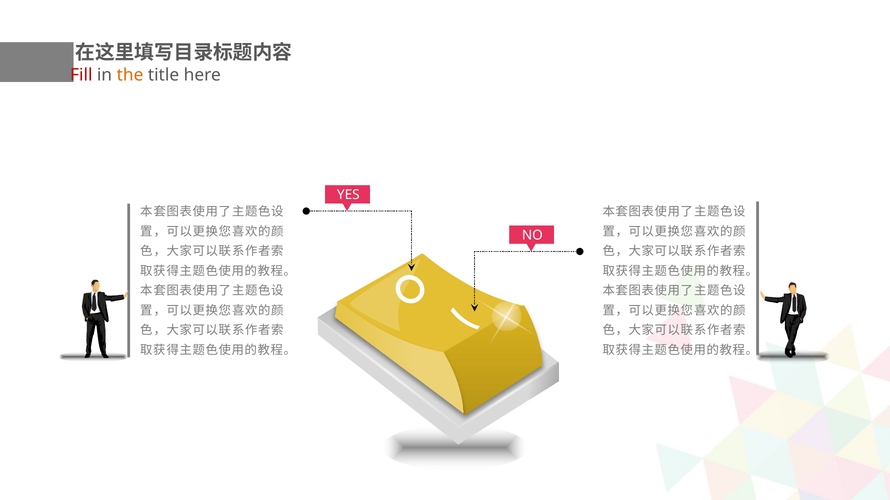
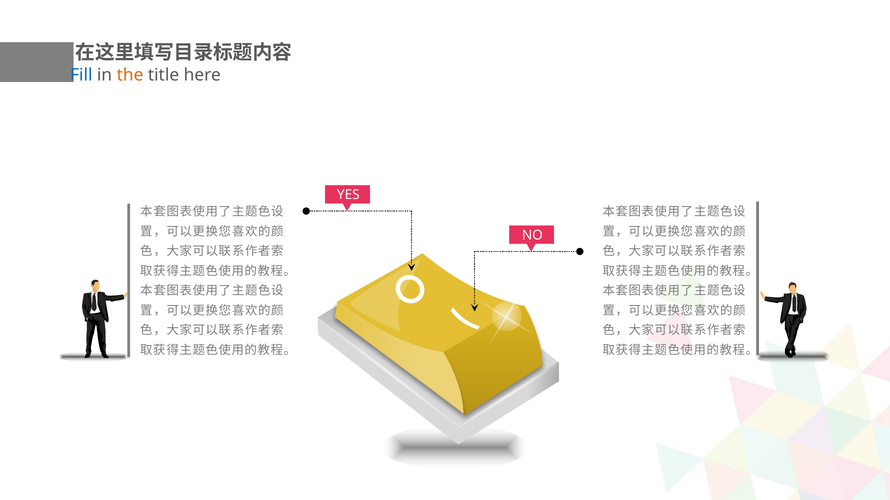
Fill colour: red -> blue
